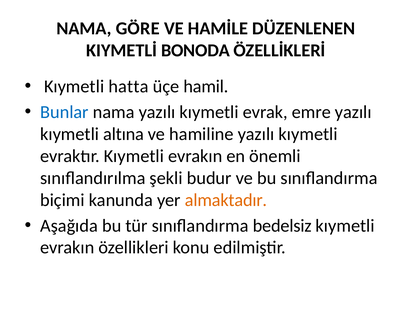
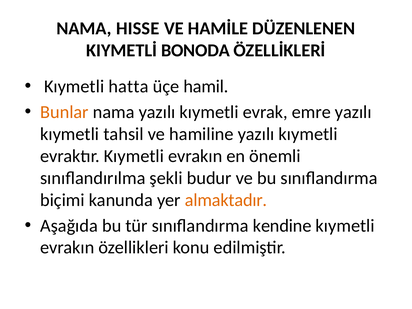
GÖRE: GÖRE -> HISSE
Bunlar colour: blue -> orange
altına: altına -> tahsil
bedelsiz: bedelsiz -> kendine
